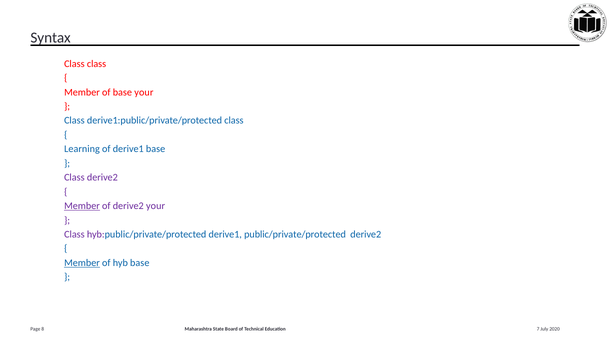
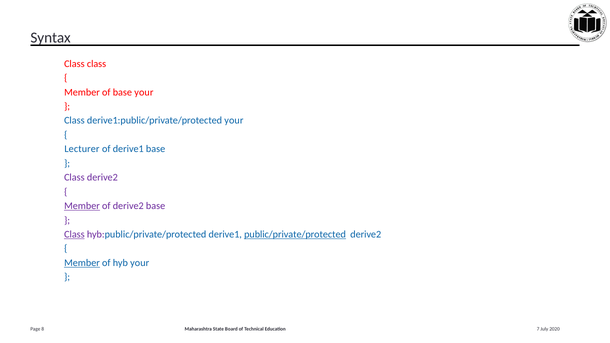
derive1:public/private/protected class: class -> your
Learning: Learning -> Lecturer
derive2 your: your -> base
Class at (74, 234) underline: none -> present
public/private/protected underline: none -> present
hyb base: base -> your
